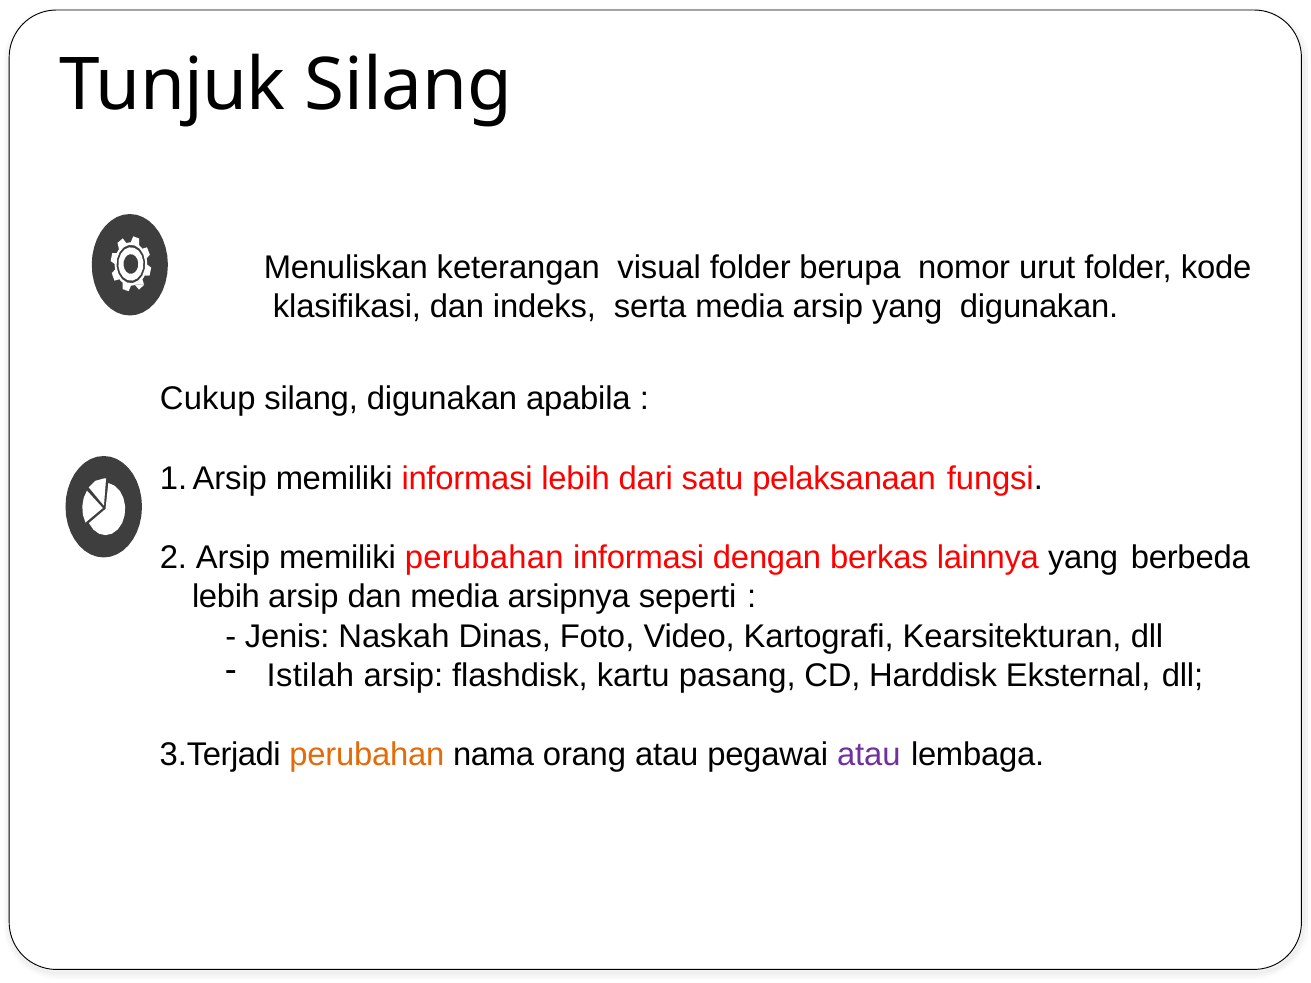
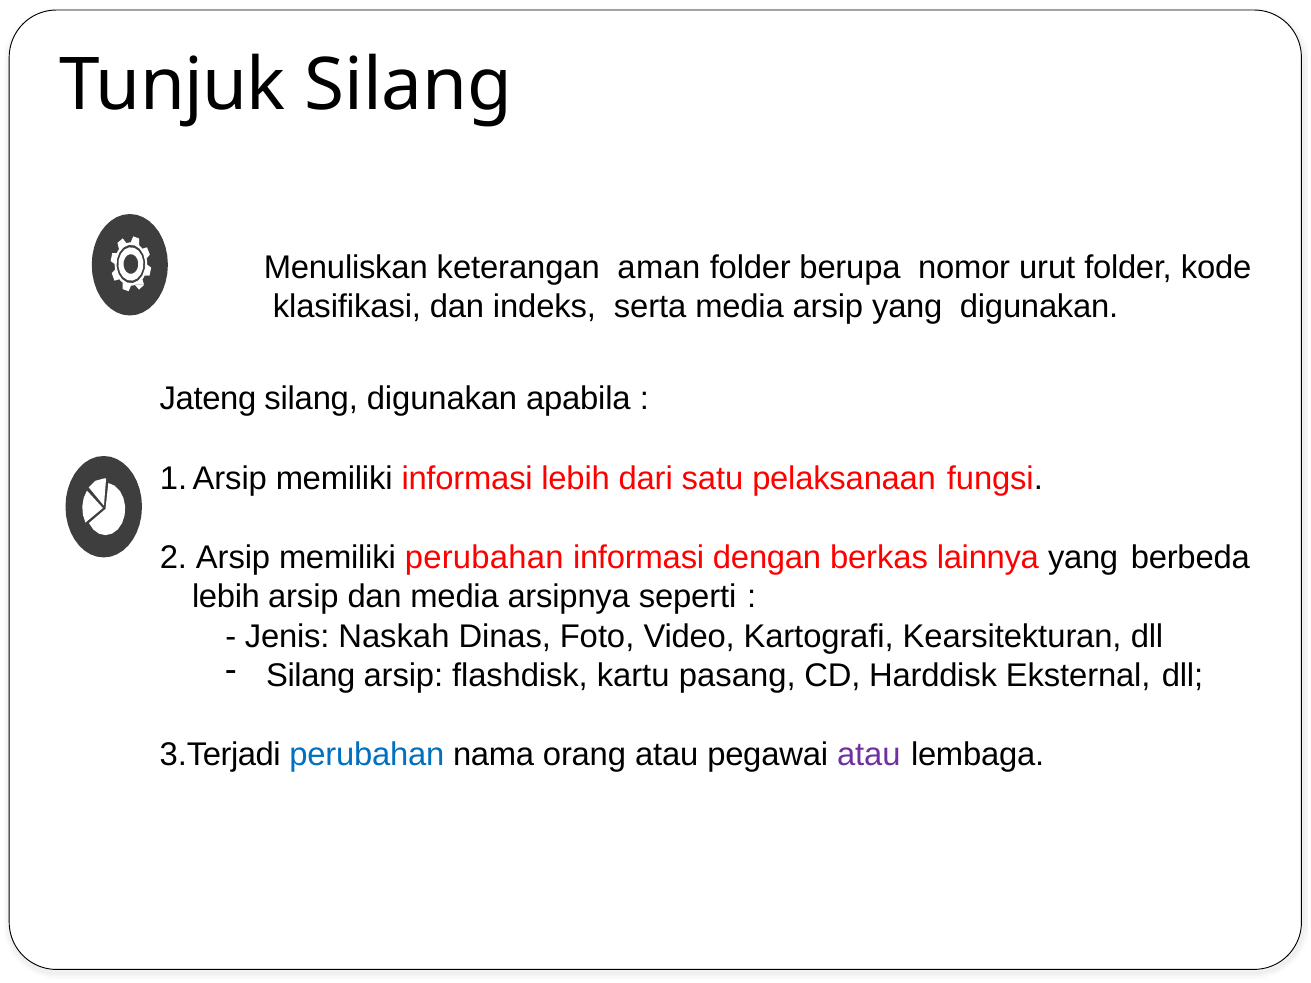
visual: visual -> aman
Cukup: Cukup -> Jateng
Istilah at (310, 676): Istilah -> Silang
perubahan at (367, 755) colour: orange -> blue
